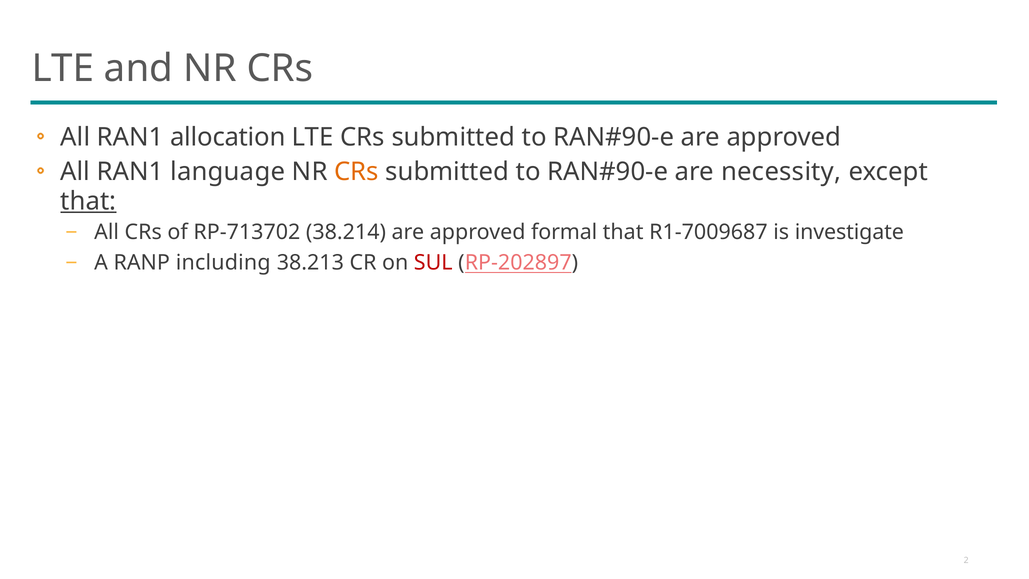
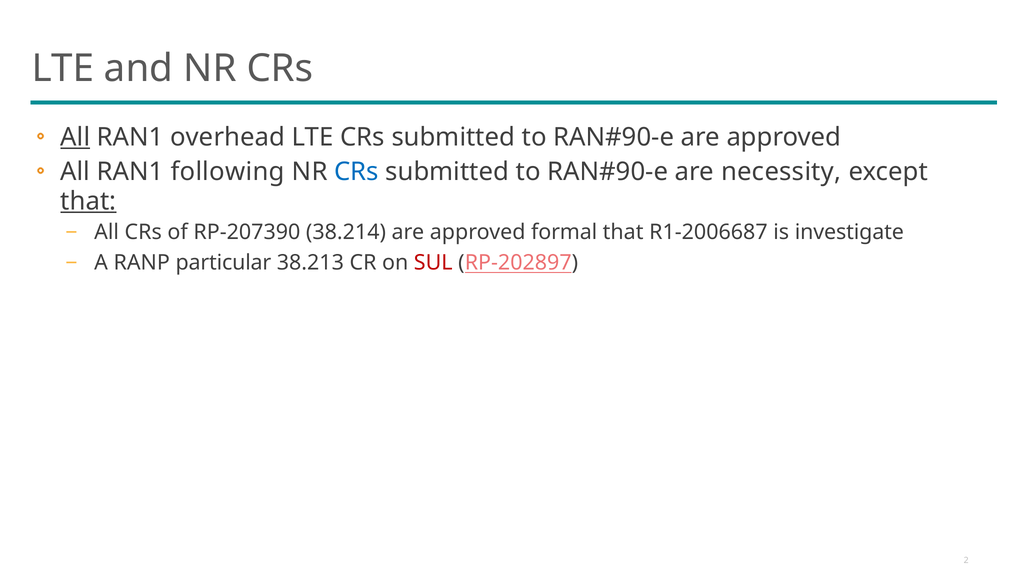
All at (75, 137) underline: none -> present
allocation: allocation -> overhead
language: language -> following
CRs at (356, 172) colour: orange -> blue
RP-713702: RP-713702 -> RP-207390
R1-7009687: R1-7009687 -> R1-2006687
including: including -> particular
